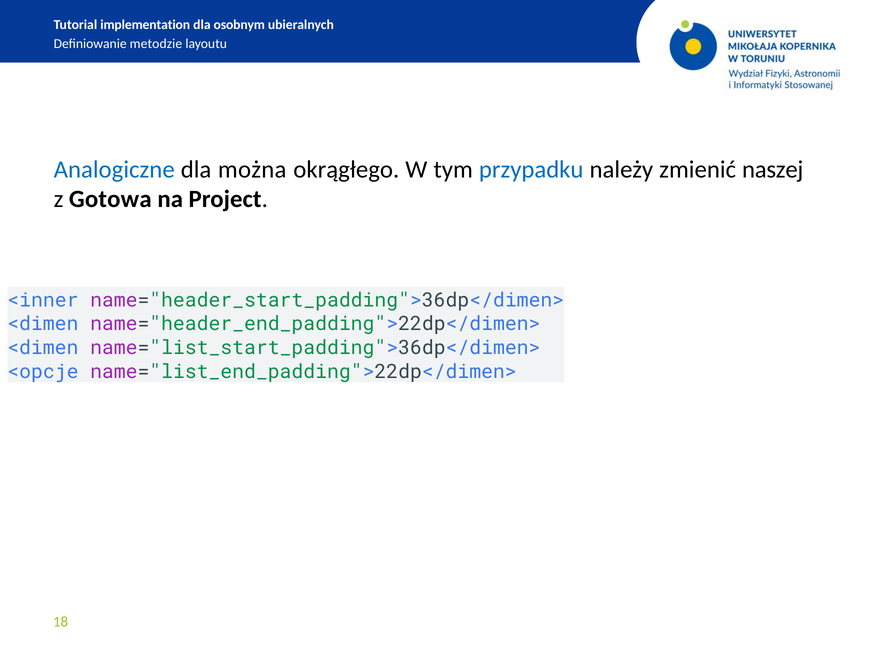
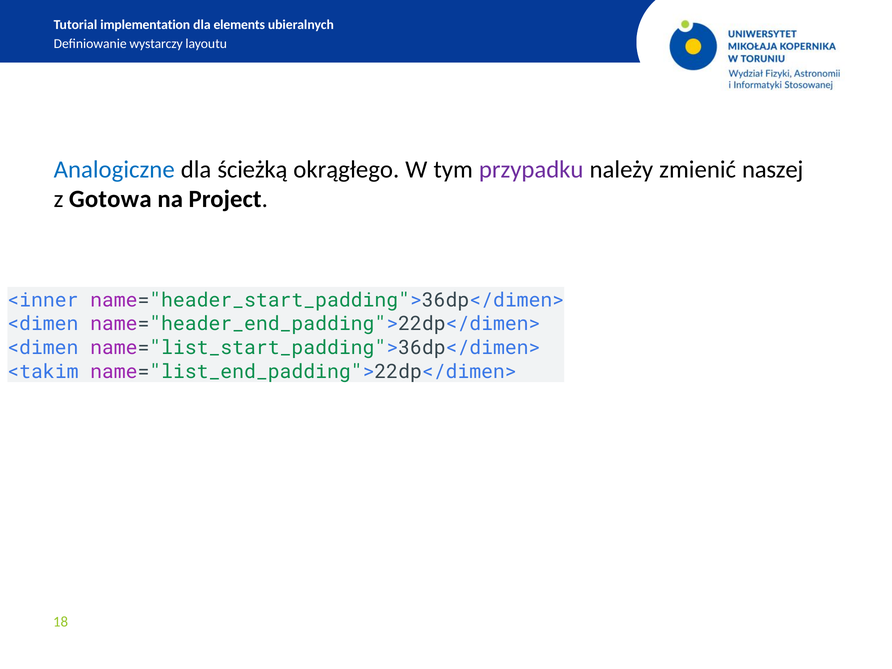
osobnym: osobnym -> elements
metodzie: metodzie -> wystarczy
można: można -> ścieżką
przypadku colour: blue -> purple
<opcje: <opcje -> <takim
